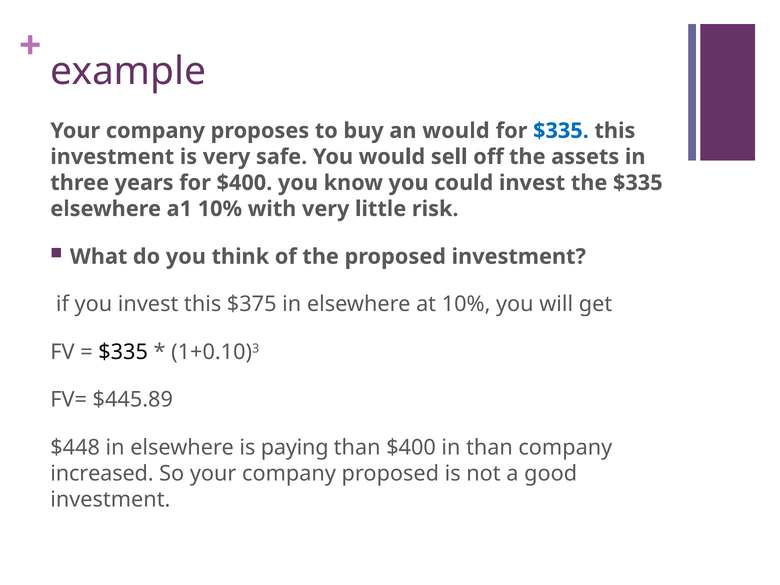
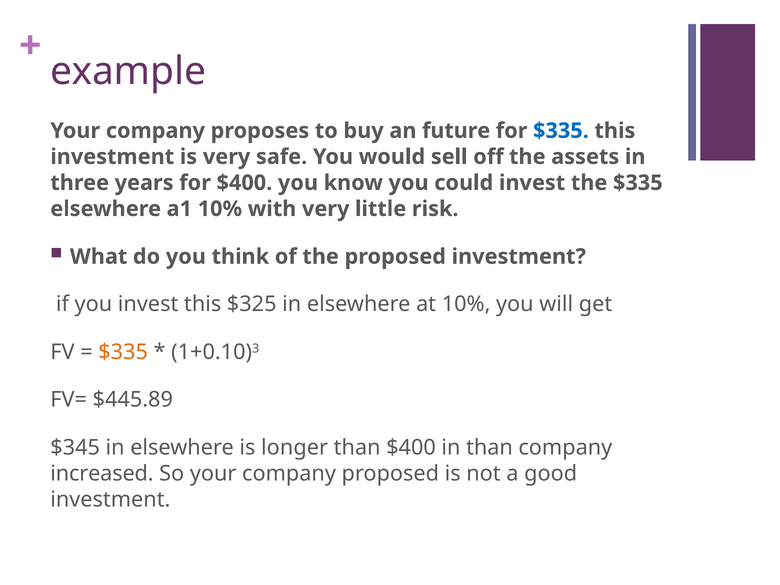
an would: would -> future
$375: $375 -> $325
$335 at (123, 352) colour: black -> orange
$448: $448 -> $345
paying: paying -> longer
